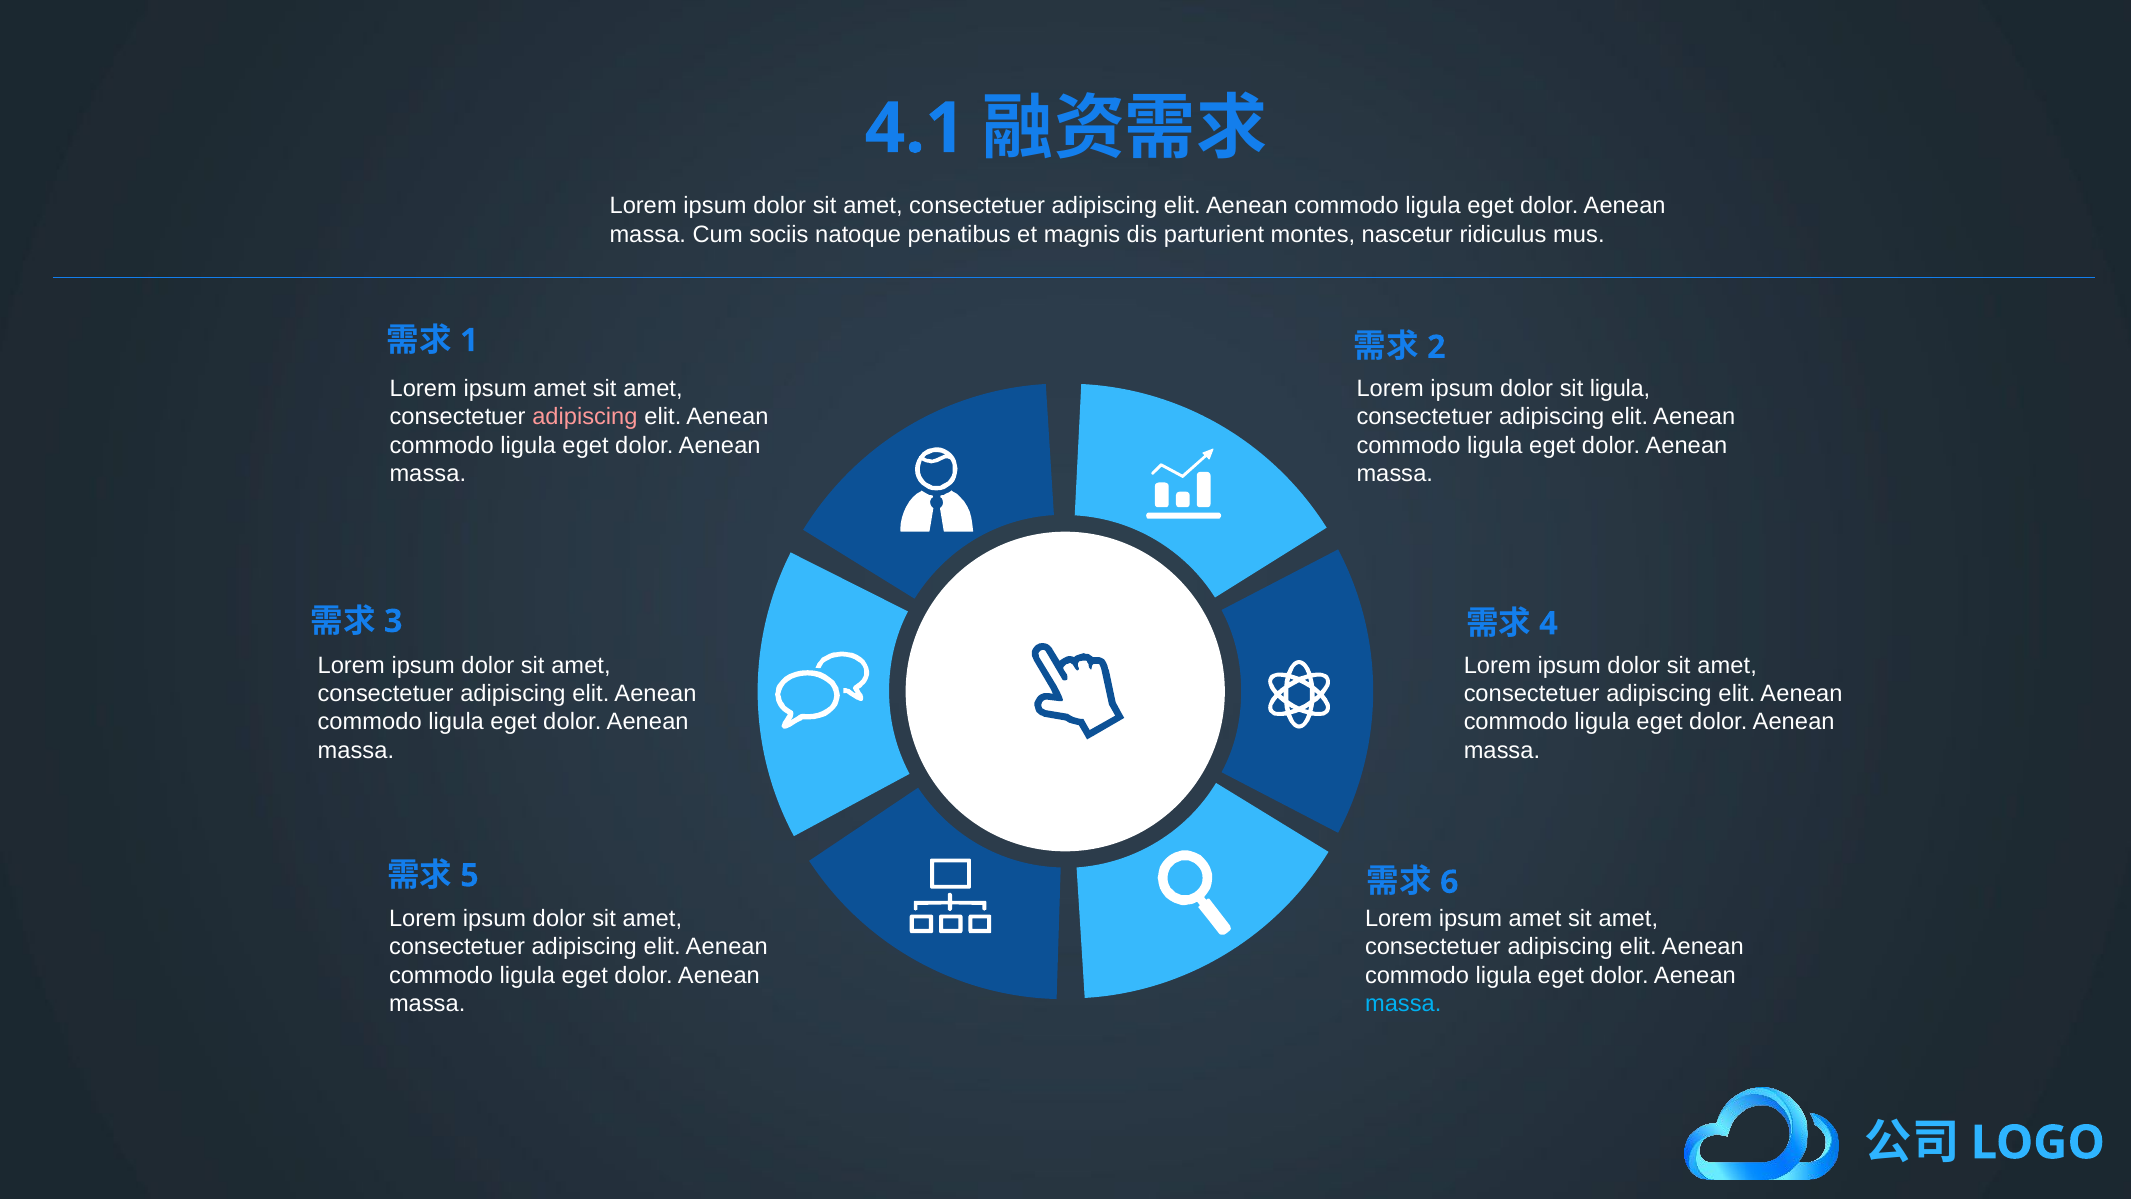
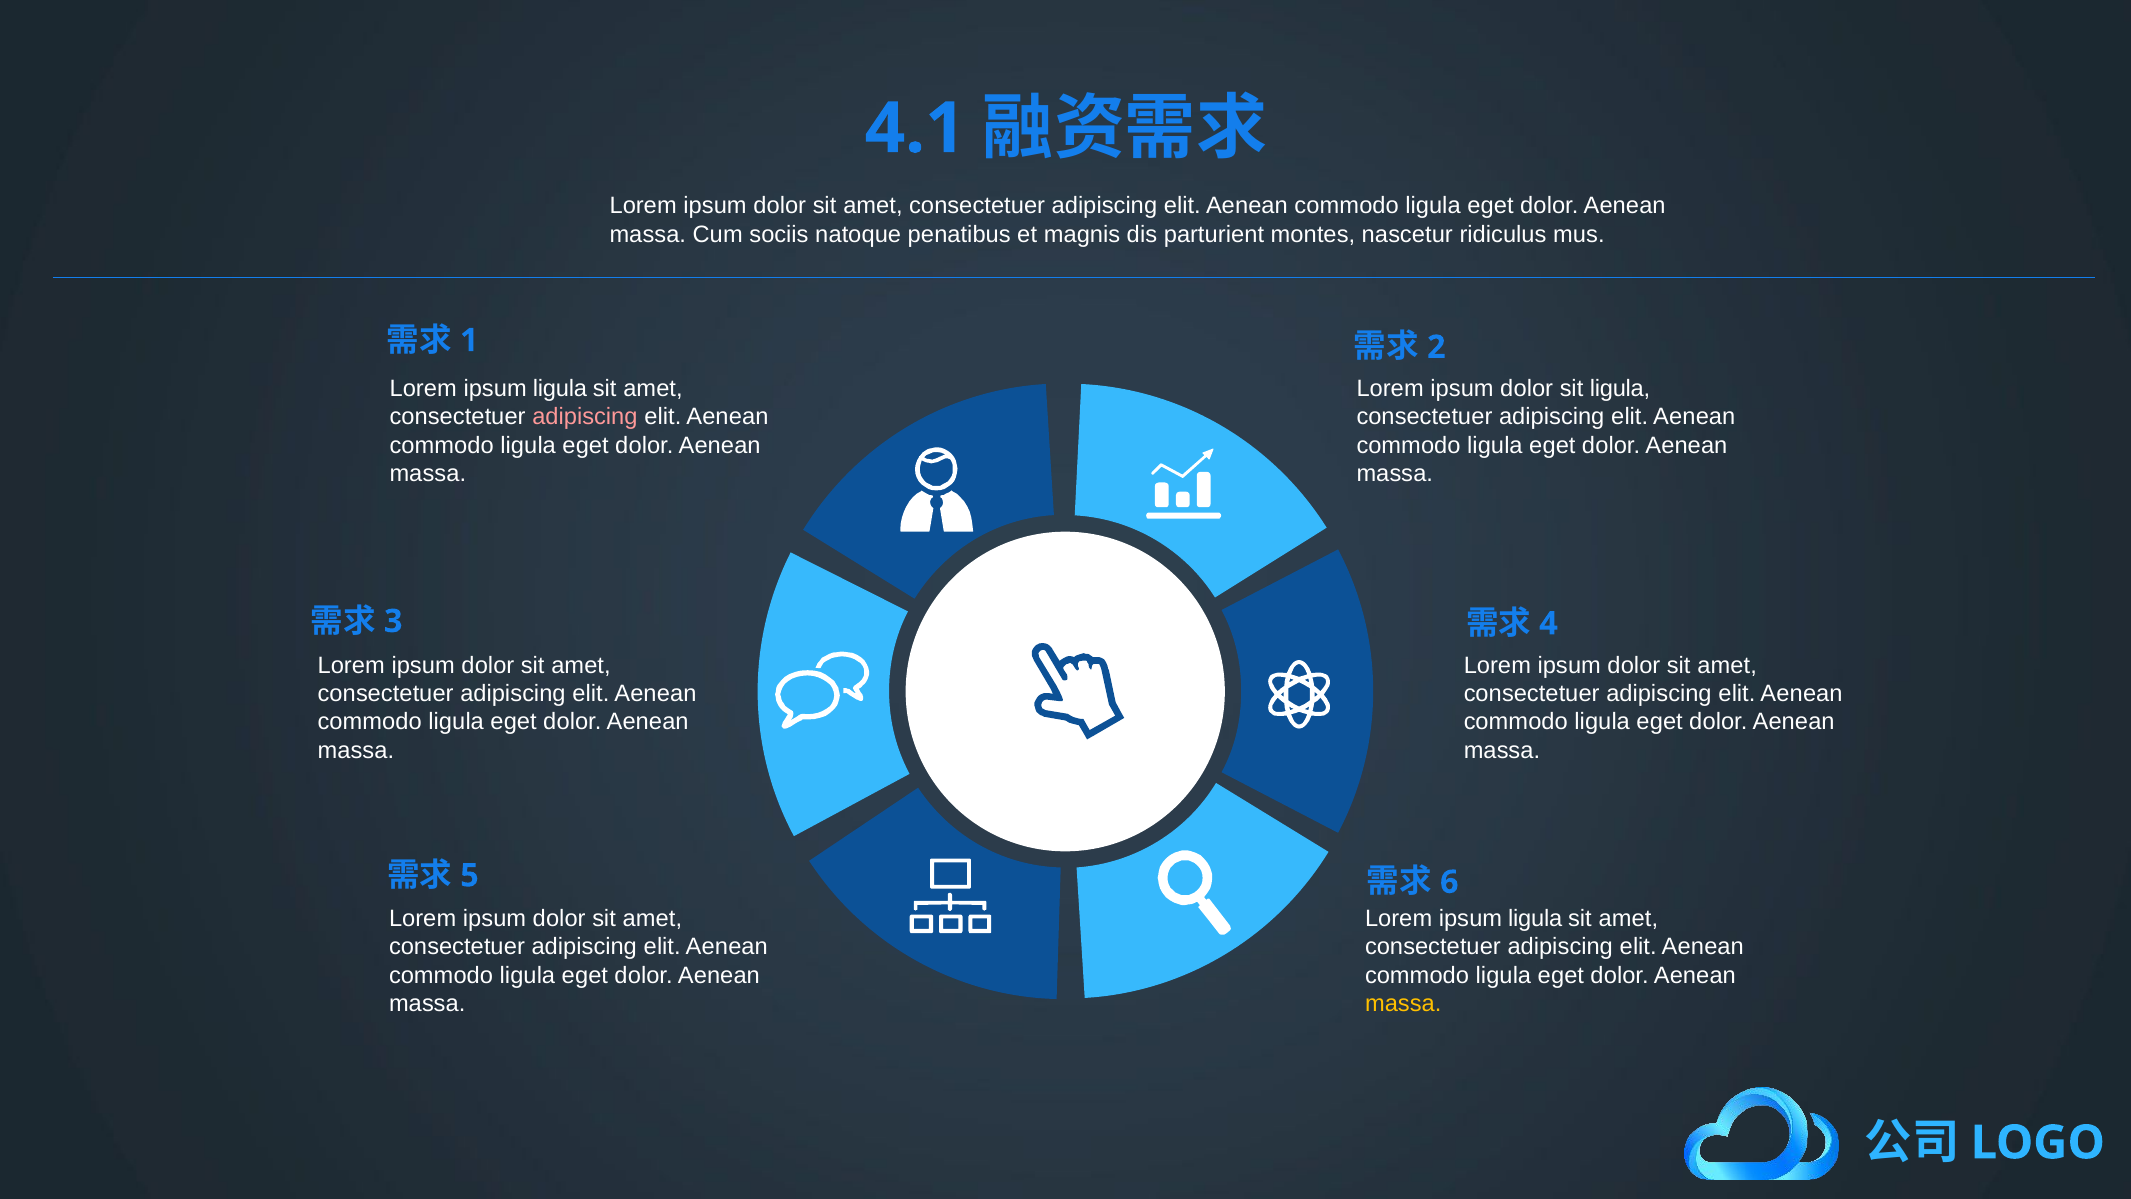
amet at (560, 388): amet -> ligula
amet at (1535, 919): amet -> ligula
massa at (1403, 1004) colour: light blue -> yellow
